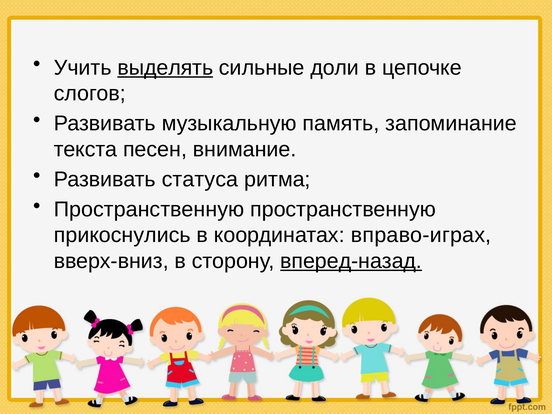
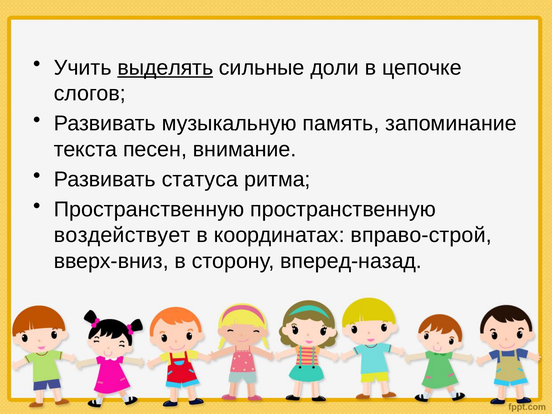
прикоснулись: прикоснулись -> воздействует
вправо-играх: вправо-играх -> вправо-строй
вперед-назад underline: present -> none
